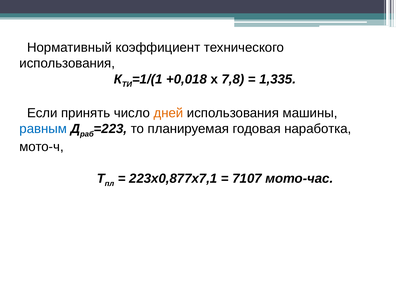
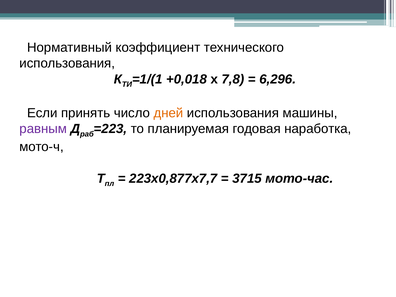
1,335: 1,335 -> 6,296
равным colour: blue -> purple
223х0,877х7,1: 223х0,877х7,1 -> 223х0,877х7,7
7107: 7107 -> 3715
